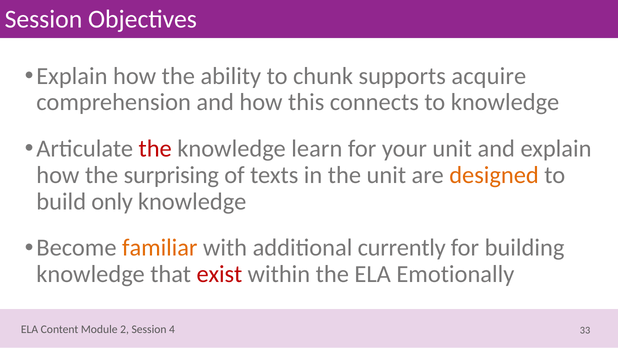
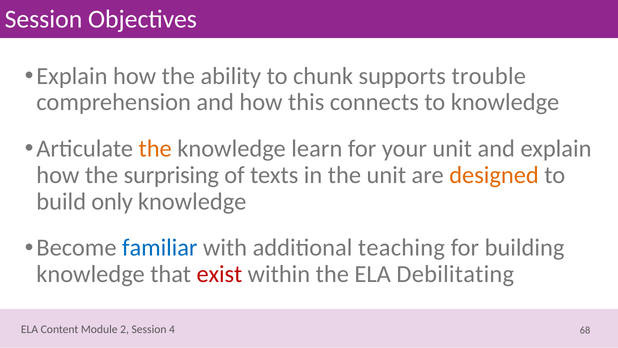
acquire: acquire -> trouble
the at (155, 149) colour: red -> orange
familiar colour: orange -> blue
currently: currently -> teaching
Emotionally: Emotionally -> Debilitating
33: 33 -> 68
